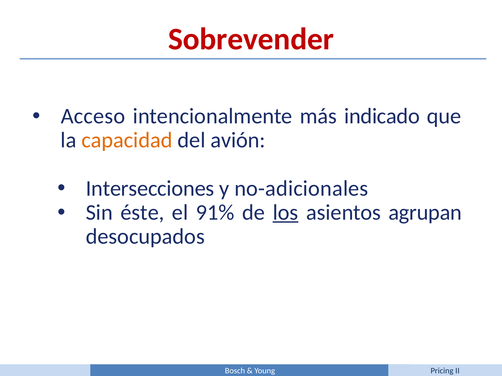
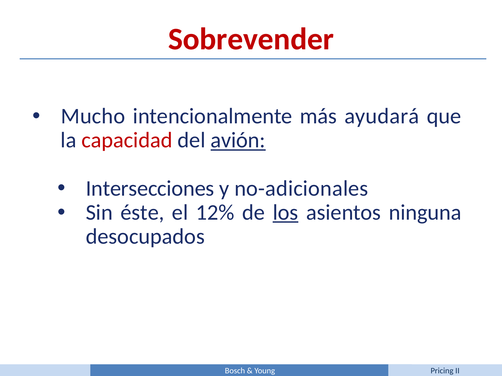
Acceso: Acceso -> Mucho
indicado: indicado -> ayudará
capacidad colour: orange -> red
avión underline: none -> present
91%: 91% -> 12%
agrupan: agrupan -> ninguna
